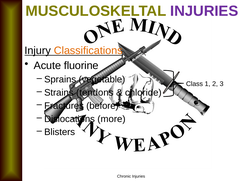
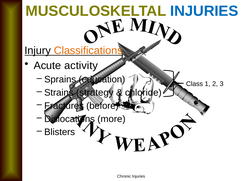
INJURIES at (204, 11) colour: purple -> blue
fluorine: fluorine -> activity
vegetable: vegetable -> education
tendons: tendons -> strategy
